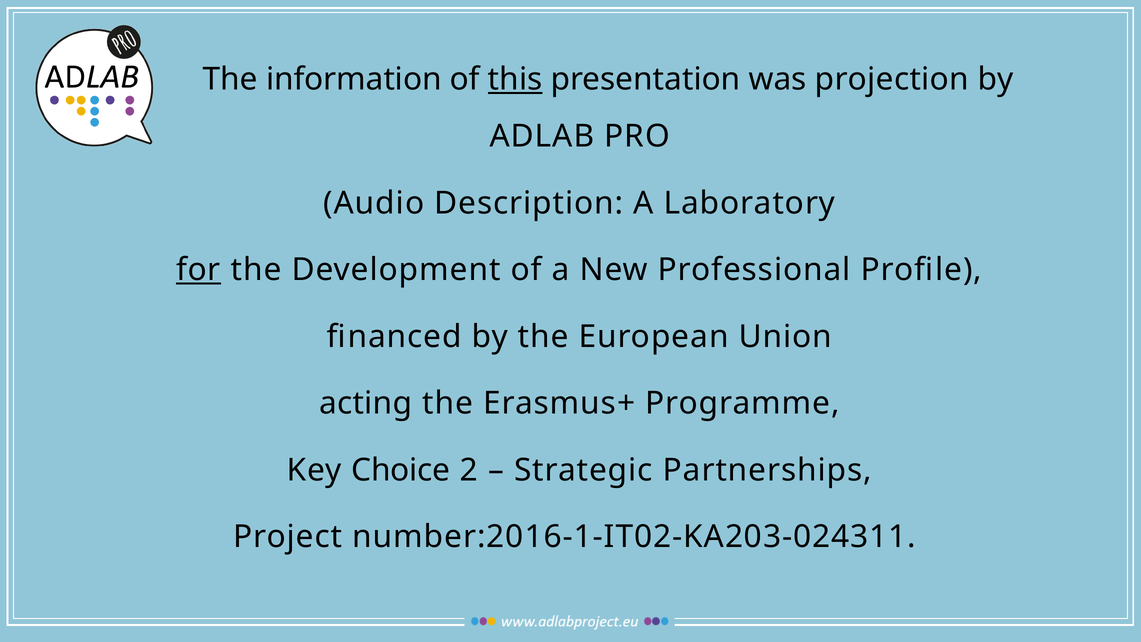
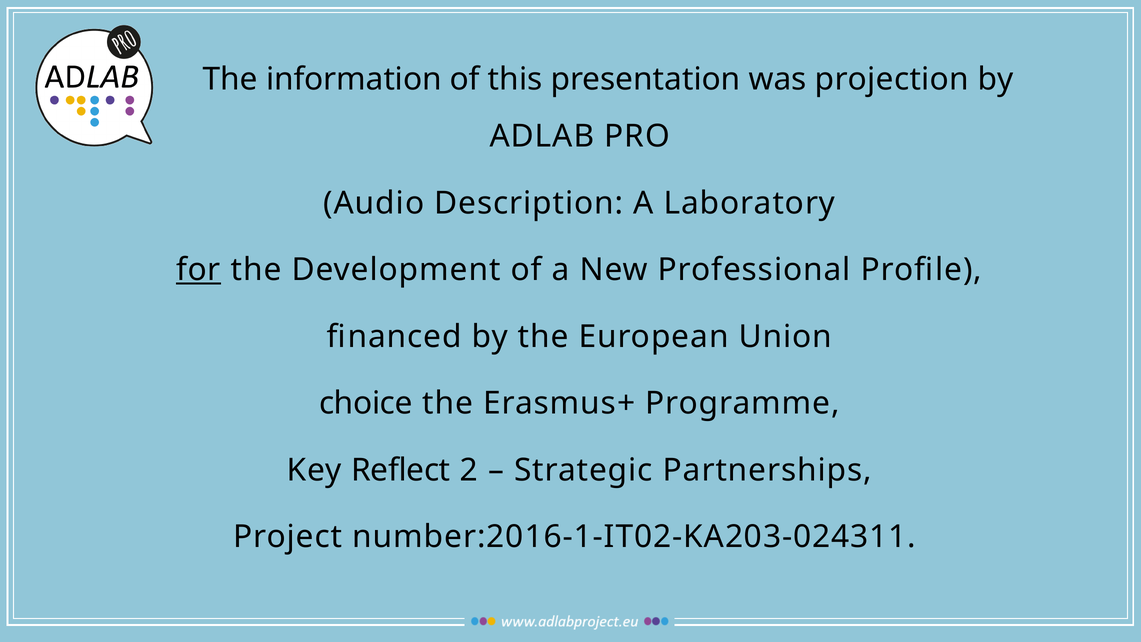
this underline: present -> none
acting: acting -> choice
Choice: Choice -> Reflect
